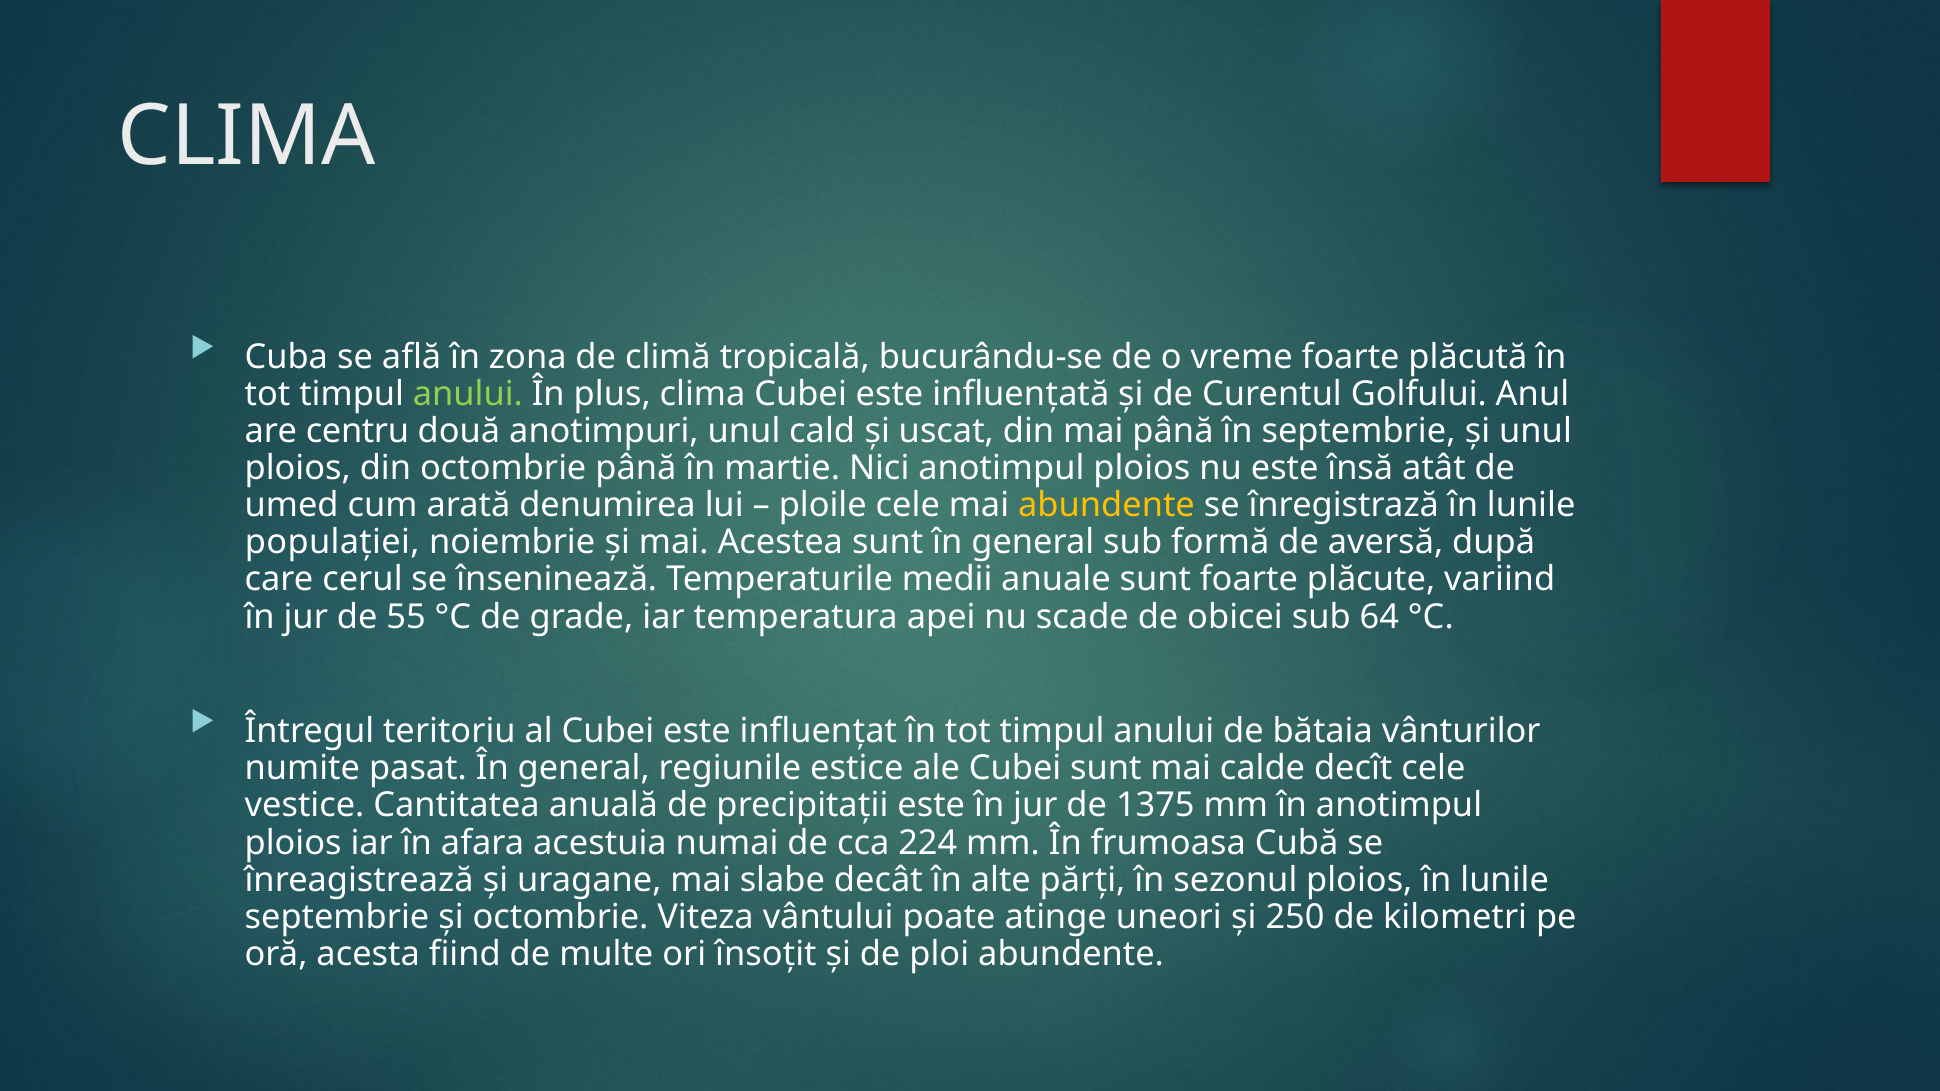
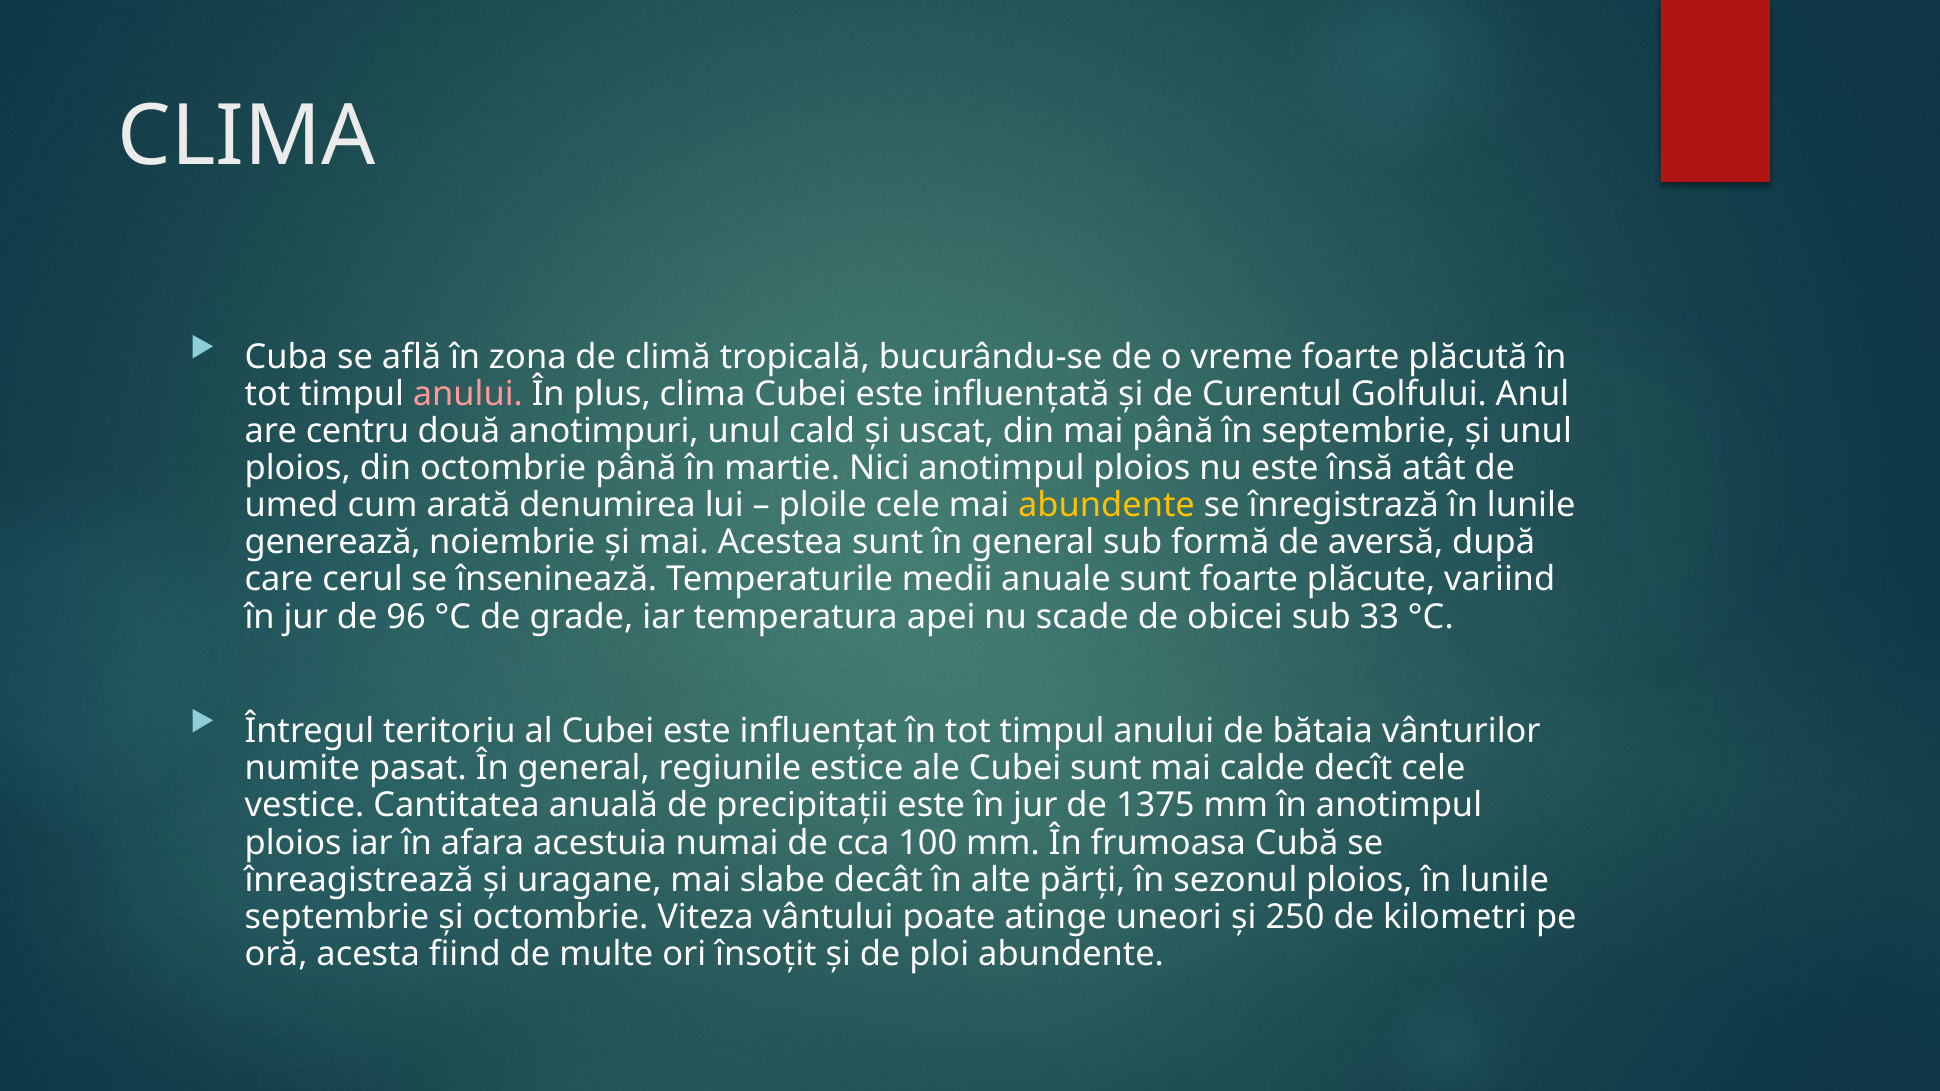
anului at (468, 394) colour: light green -> pink
populației: populației -> generează
55: 55 -> 96
64: 64 -> 33
224: 224 -> 100
